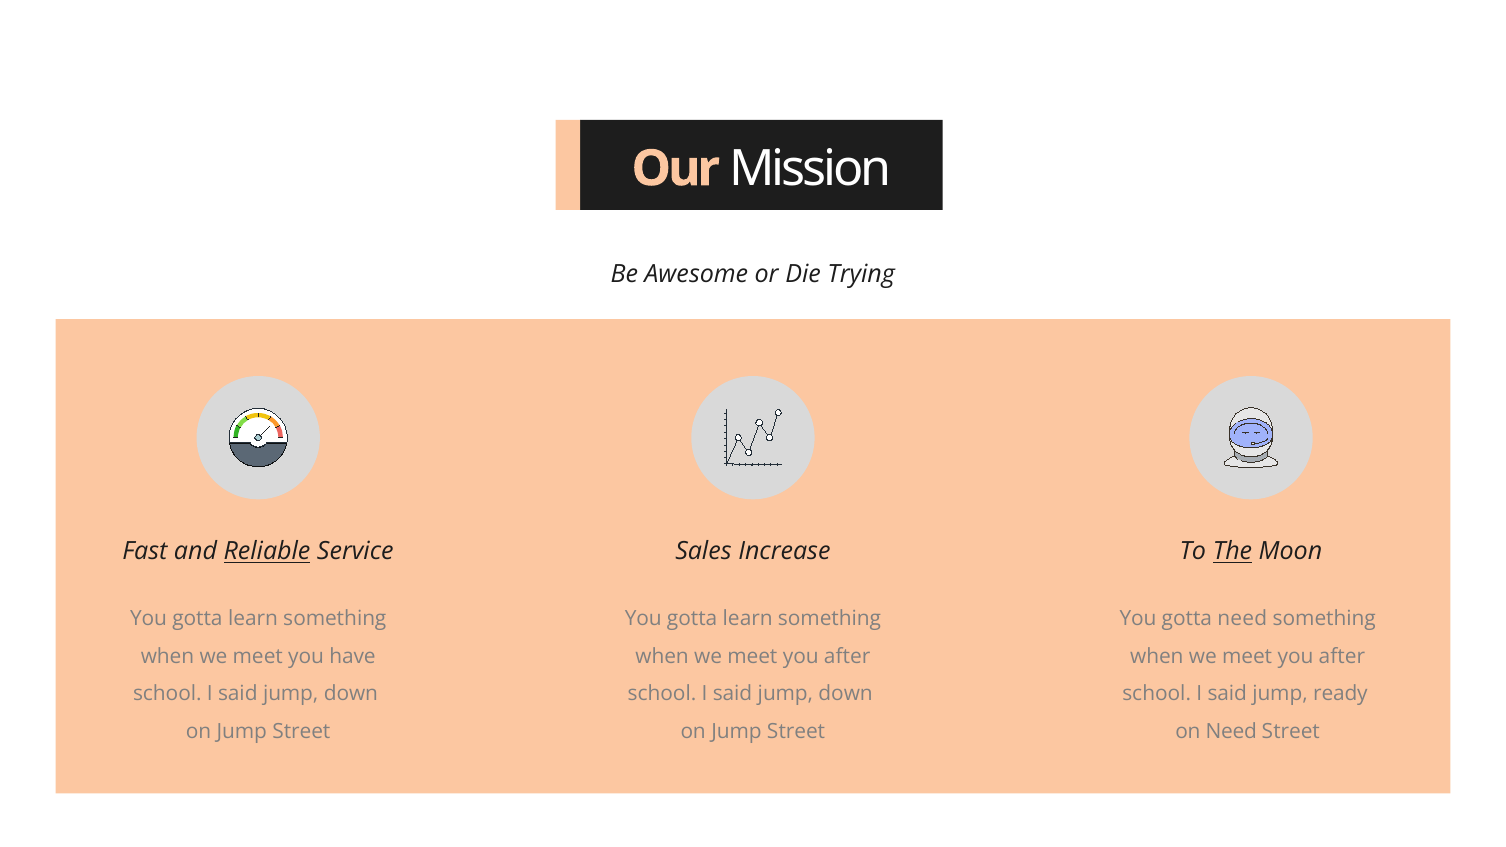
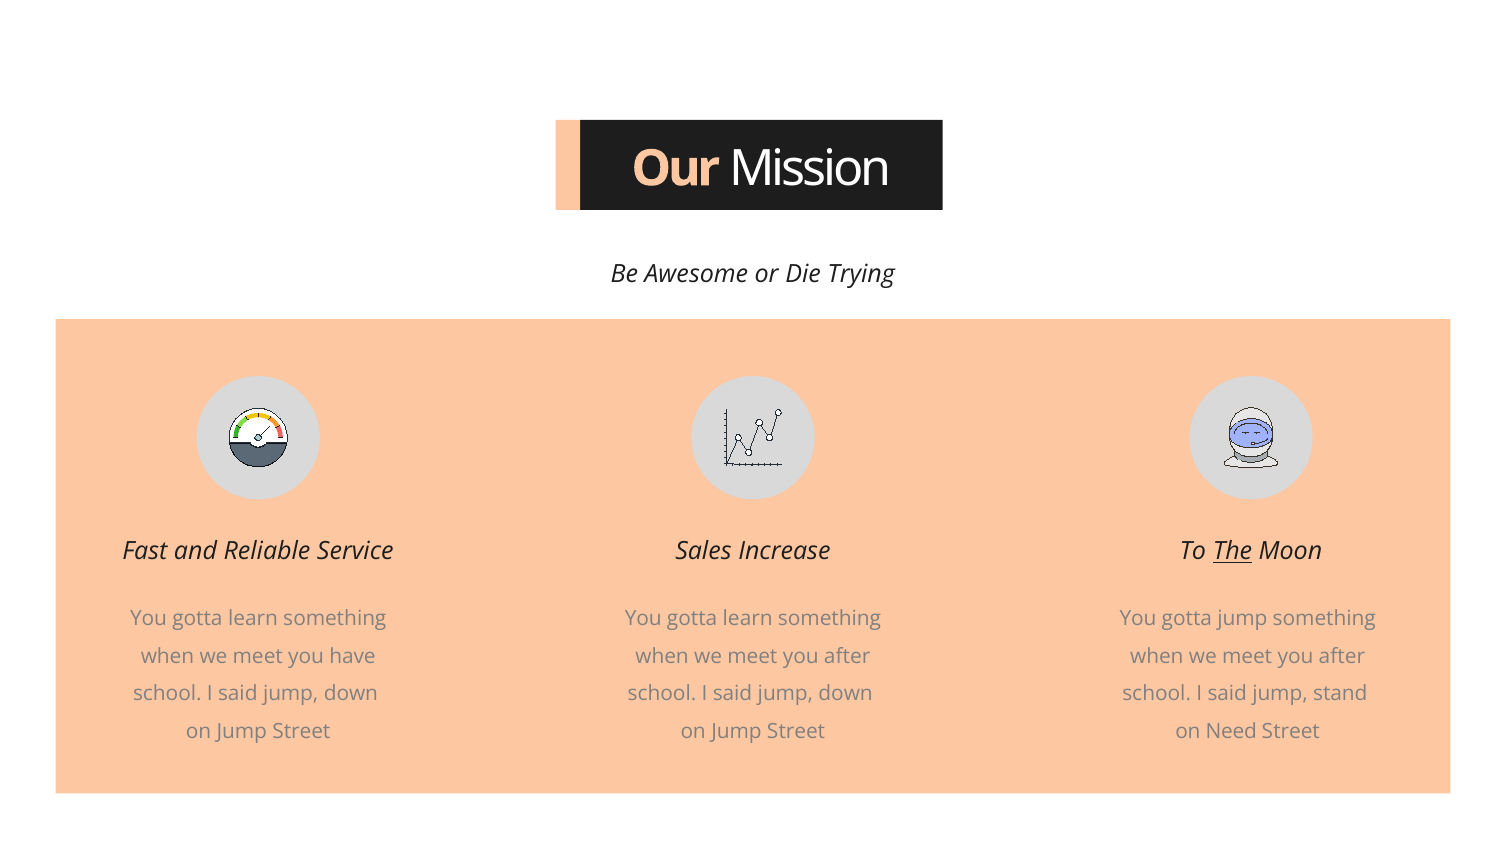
Reliable underline: present -> none
gotta need: need -> jump
ready: ready -> stand
